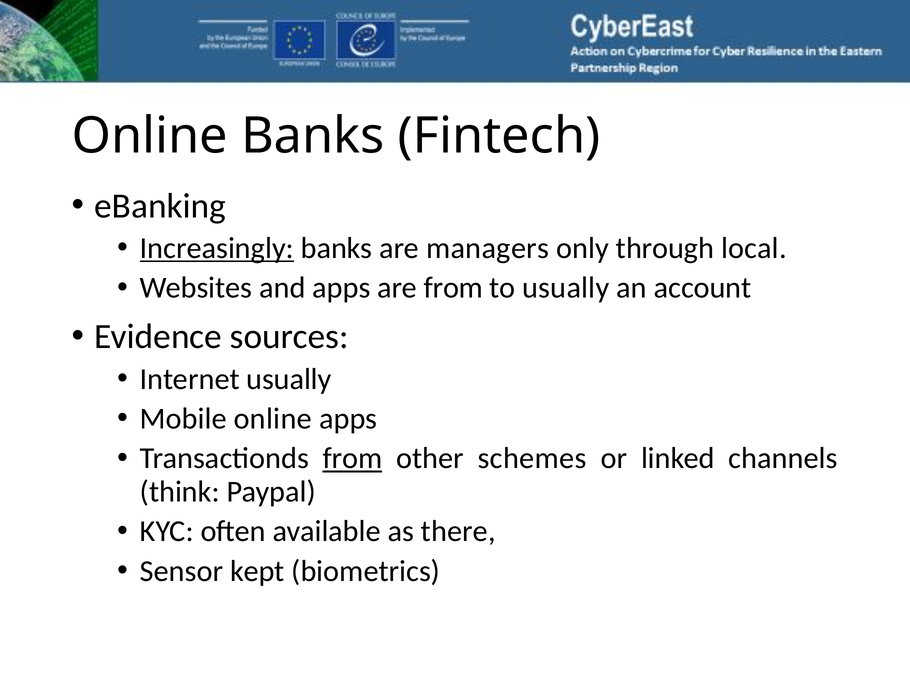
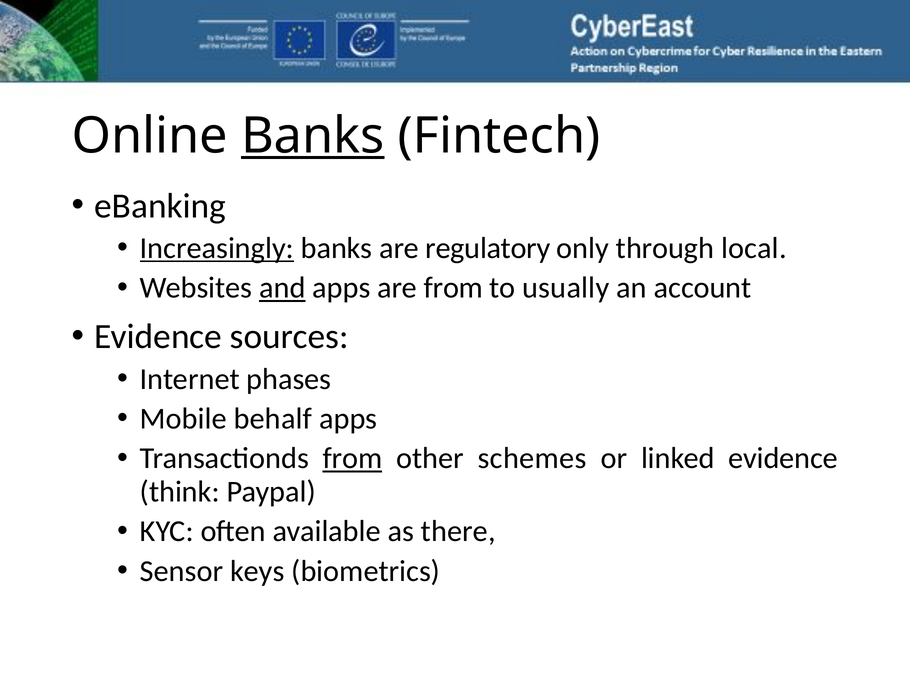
Banks at (313, 136) underline: none -> present
managers: managers -> regulatory
and underline: none -> present
Internet usually: usually -> phases
Mobile online: online -> behalf
linked channels: channels -> evidence
kept: kept -> keys
